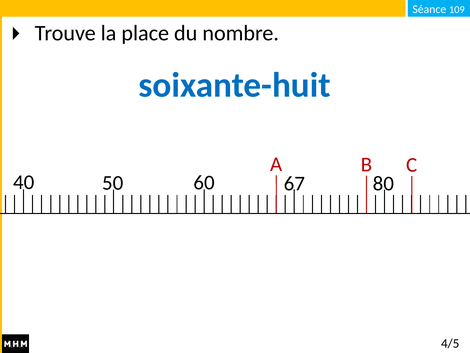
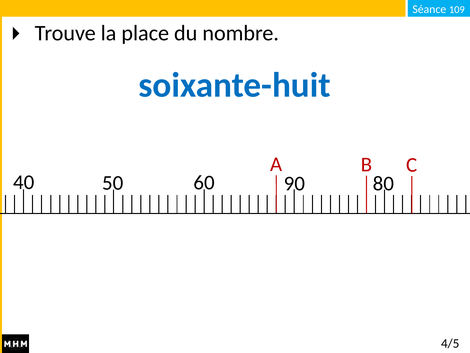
67: 67 -> 90
